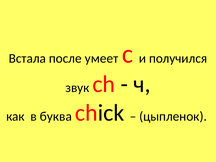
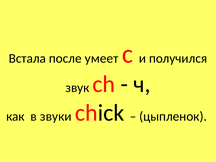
буква: буква -> звуки
